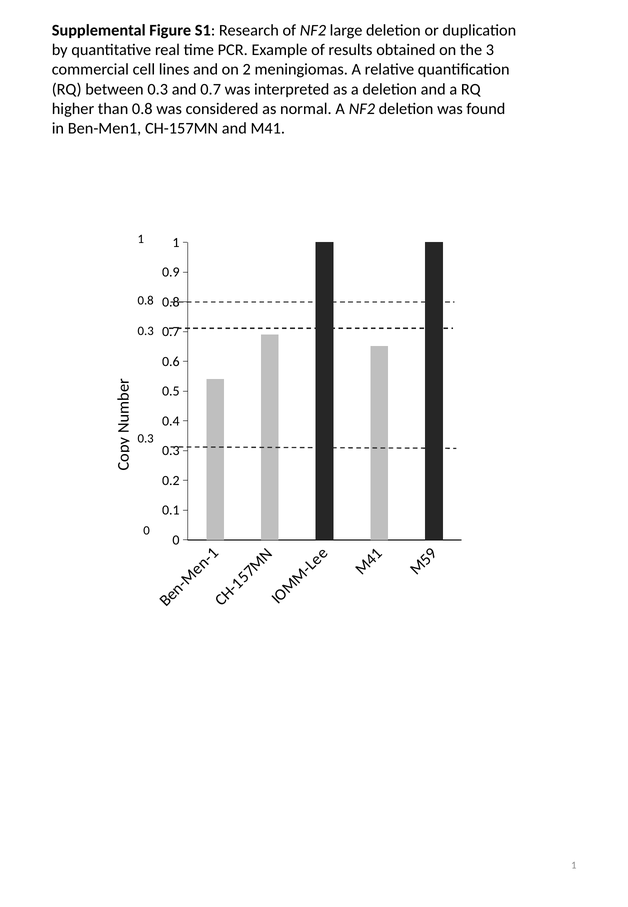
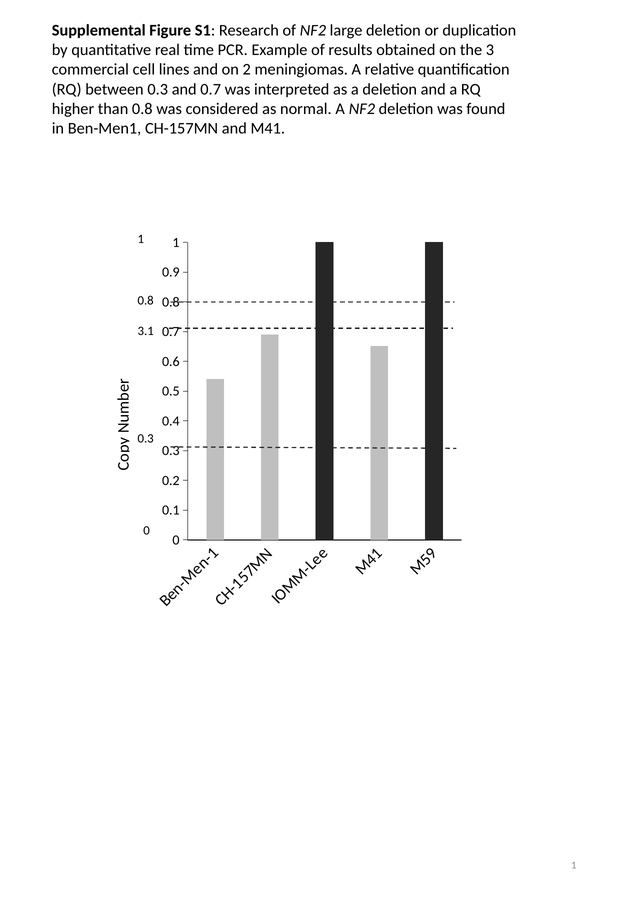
0.3 at (146, 331): 0.3 -> 3.1
